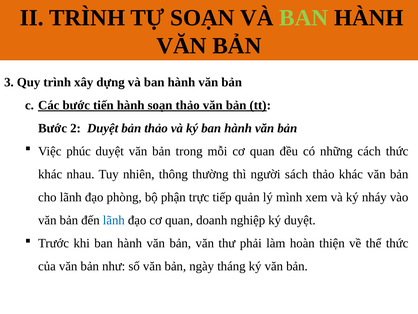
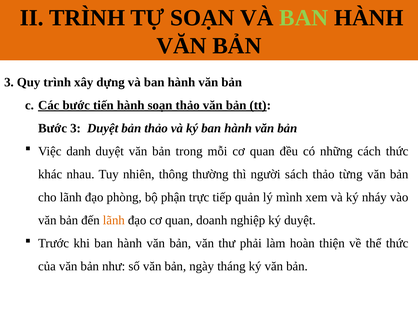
Bước 2: 2 -> 3
phúc: phúc -> danh
thảo khác: khác -> từng
lãnh at (114, 220) colour: blue -> orange
